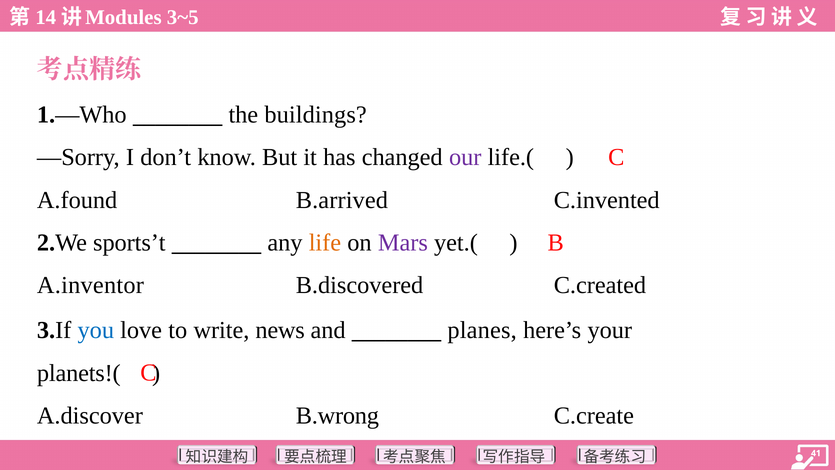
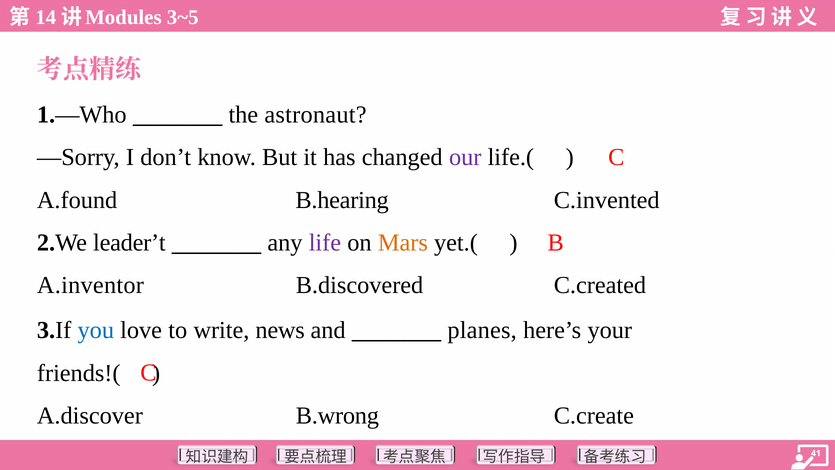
buildings: buildings -> astronaut
B.arrived: B.arrived -> B.hearing
sports’t: sports’t -> leader’t
life colour: orange -> purple
Mars colour: purple -> orange
planets!(: planets!( -> friends!(
